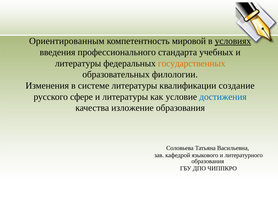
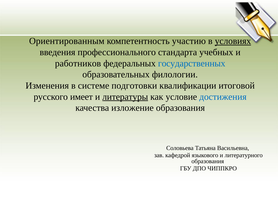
мировой: мировой -> участию
литературы at (78, 63): литературы -> работников
государственных colour: orange -> blue
системе литературы: литературы -> подготовки
создание: создание -> итоговой
сфере: сфере -> имеет
литературы at (125, 97) underline: none -> present
